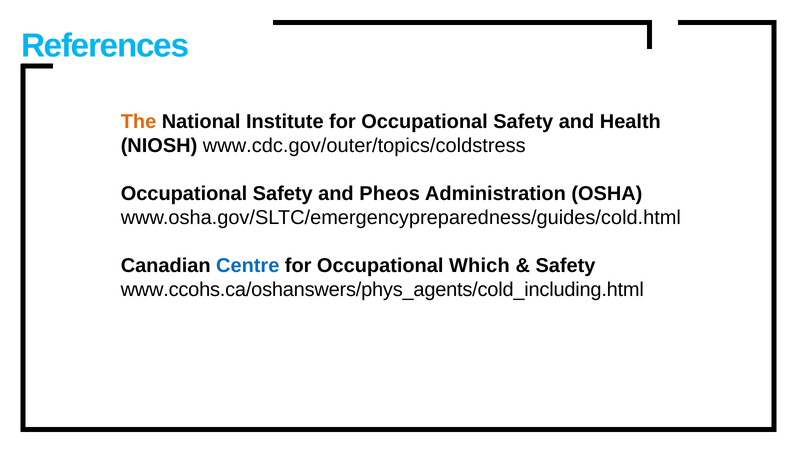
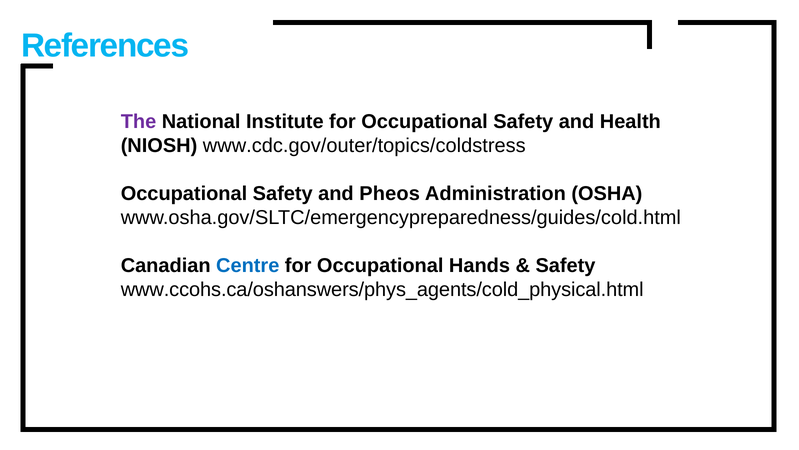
The colour: orange -> purple
Which: Which -> Hands
www.ccohs.ca/oshanswers/phys_agents/cold_including.html: www.ccohs.ca/oshanswers/phys_agents/cold_including.html -> www.ccohs.ca/oshanswers/phys_agents/cold_physical.html
